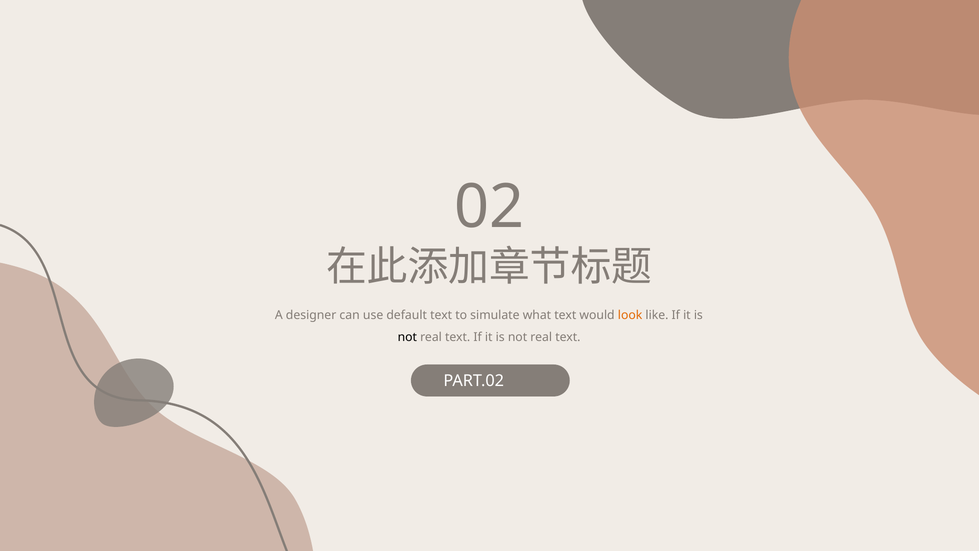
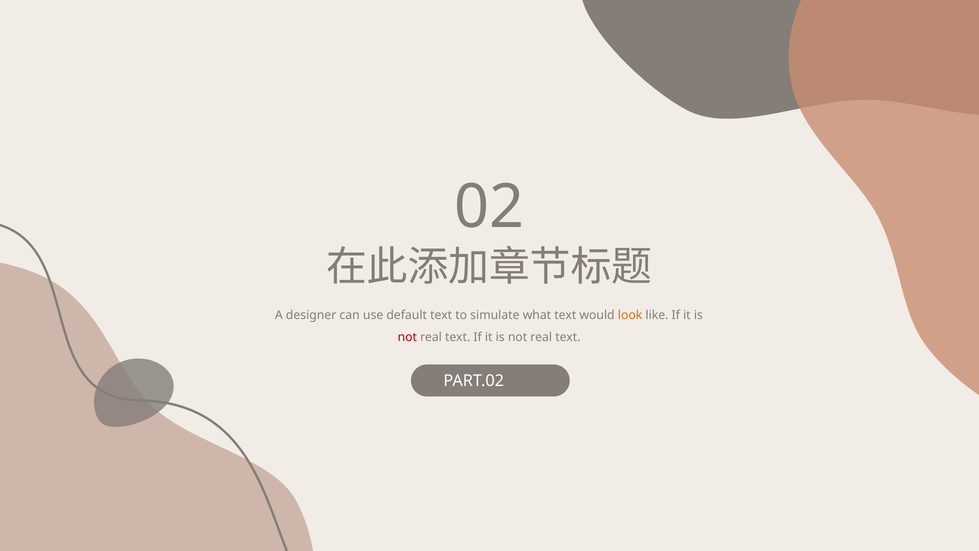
not at (407, 337) colour: black -> red
